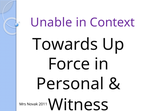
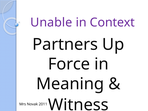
Towards: Towards -> Partners
Personal: Personal -> Meaning
